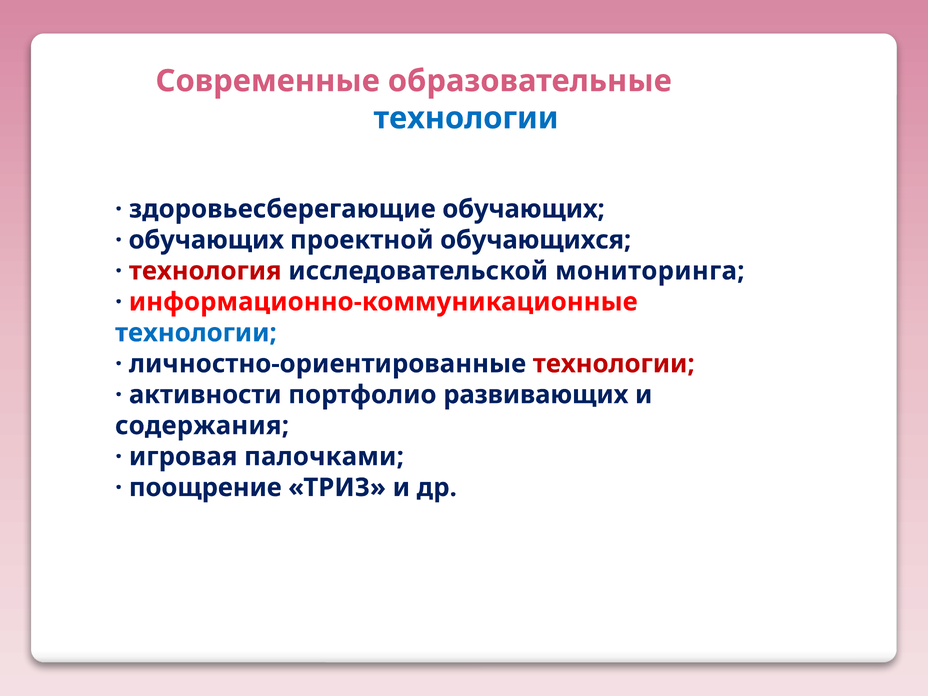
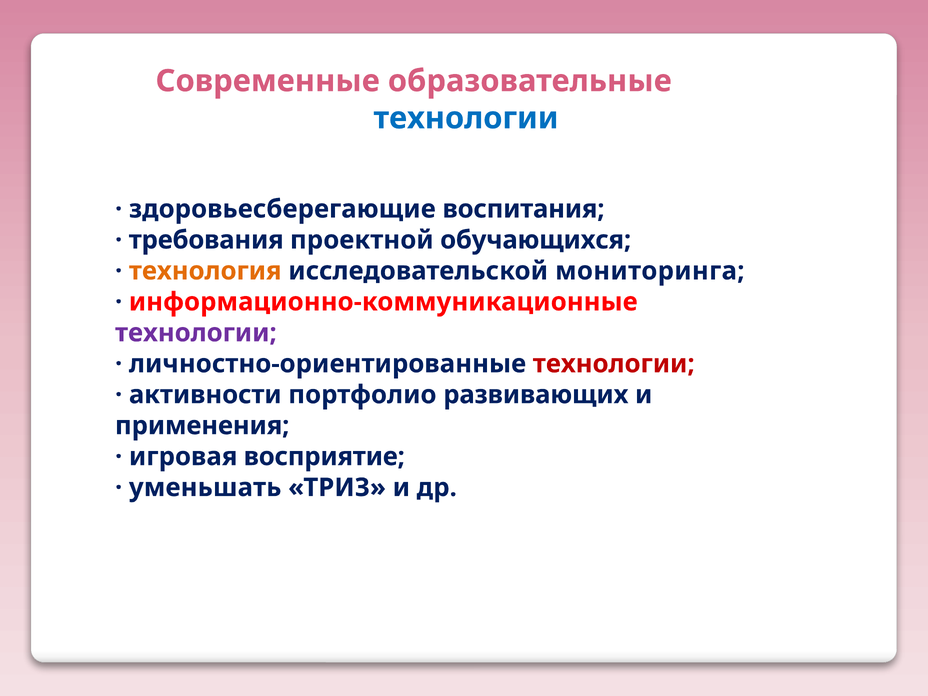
здоровьесберегающие обучающих: обучающих -> воспитания
обучающих at (206, 240): обучающих -> требования
технология colour: red -> orange
технологии at (196, 333) colour: blue -> purple
содержания: содержания -> применения
палочками: палочками -> восприятие
поощрение: поощрение -> уменьшать
